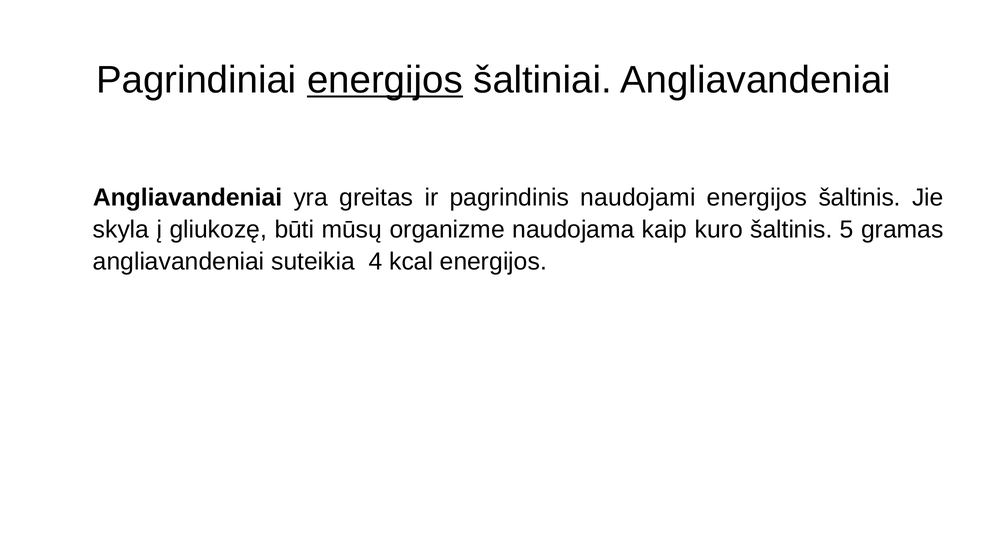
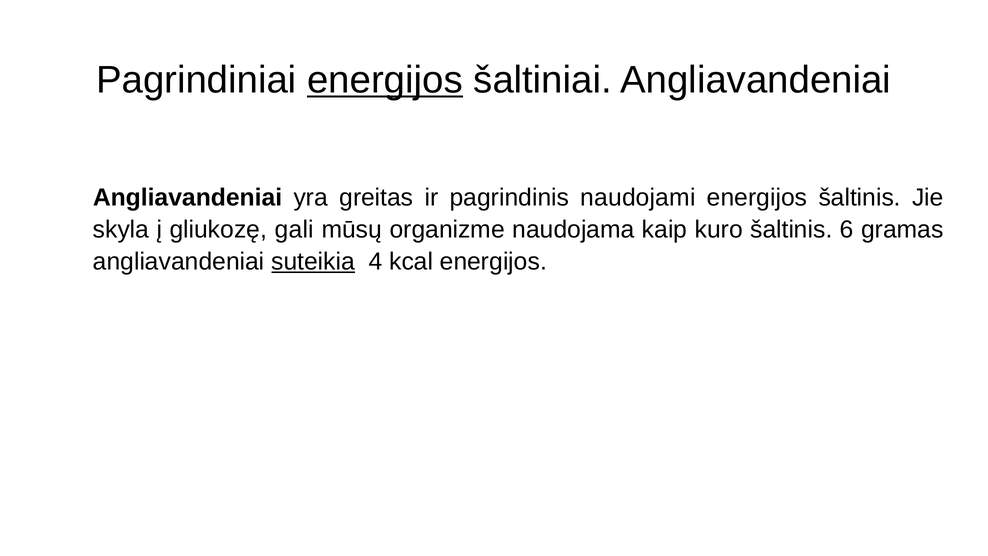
būti: būti -> gali
5: 5 -> 6
suteikia underline: none -> present
